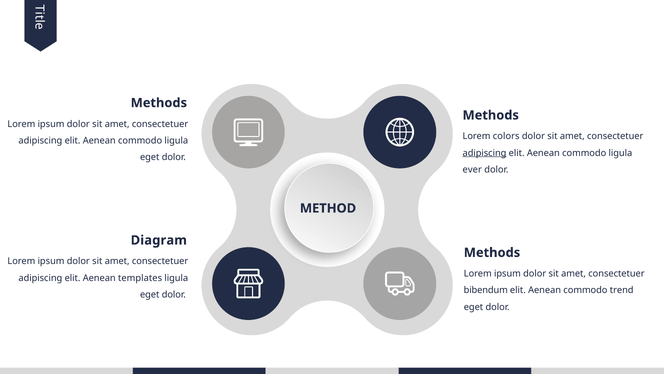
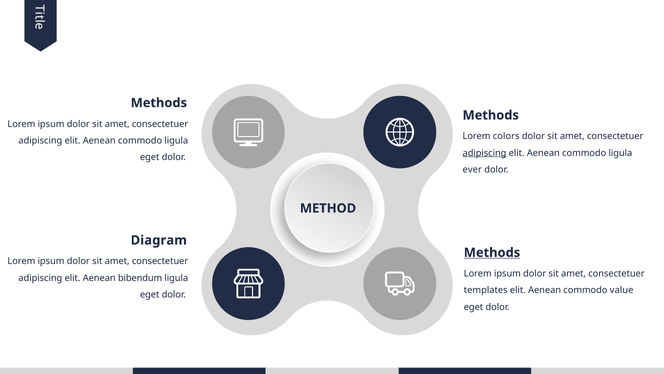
Methods at (492, 252) underline: none -> present
templates: templates -> bibendum
bibendum: bibendum -> templates
trend: trend -> value
